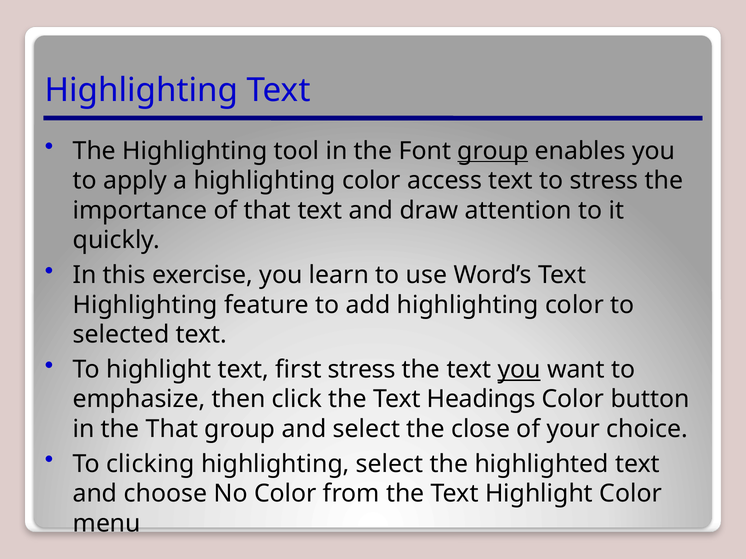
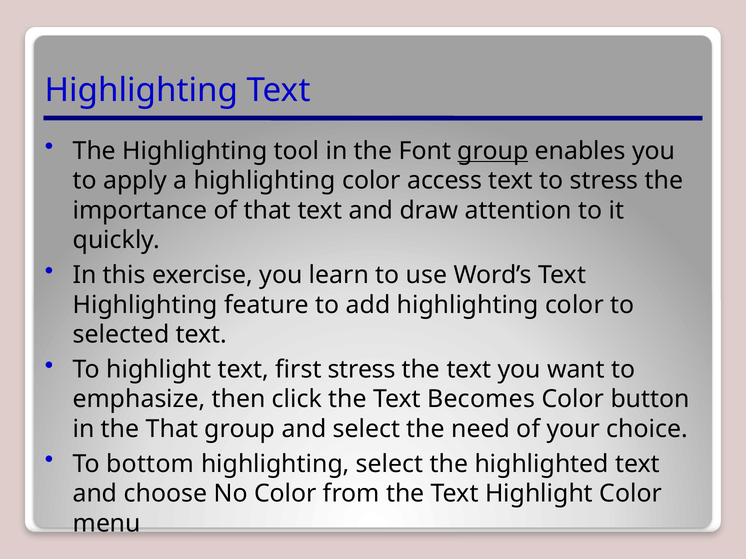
you at (519, 370) underline: present -> none
Headings: Headings -> Becomes
close: close -> need
clicking: clicking -> bottom
